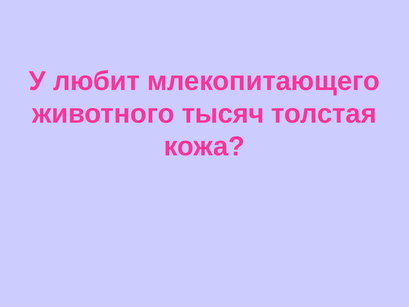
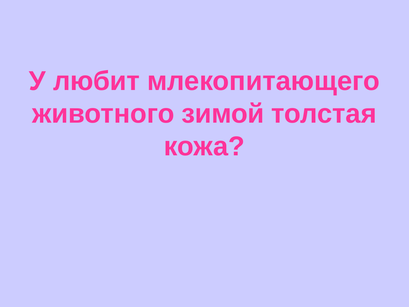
тысяч: тысяч -> зимой
